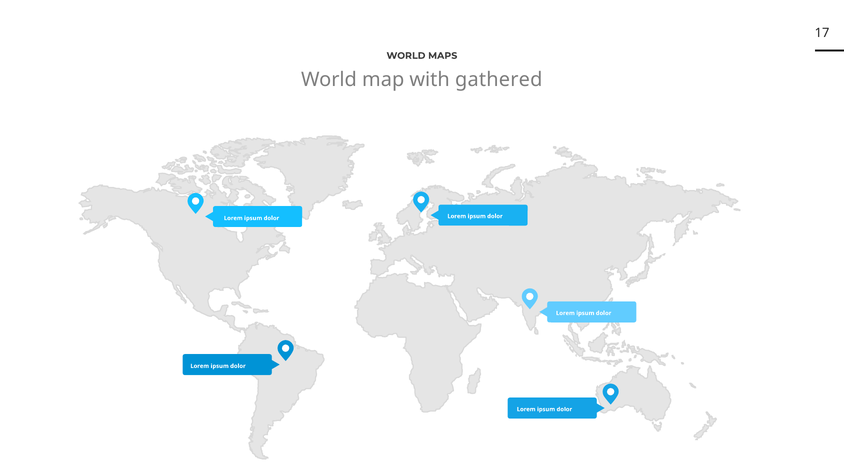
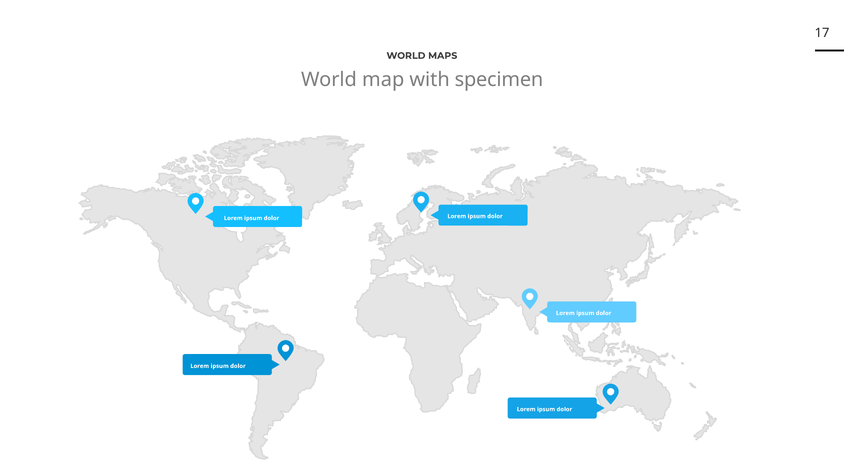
gathered: gathered -> specimen
